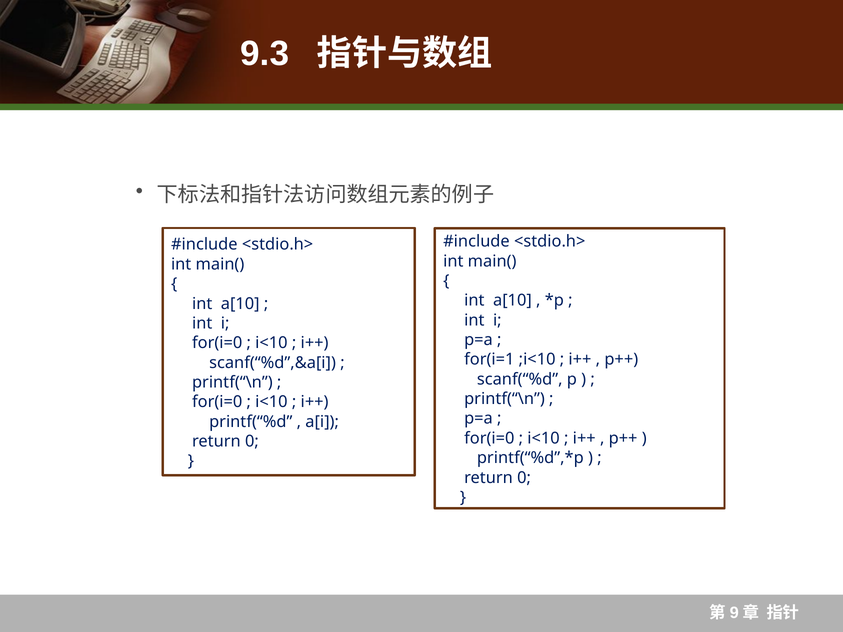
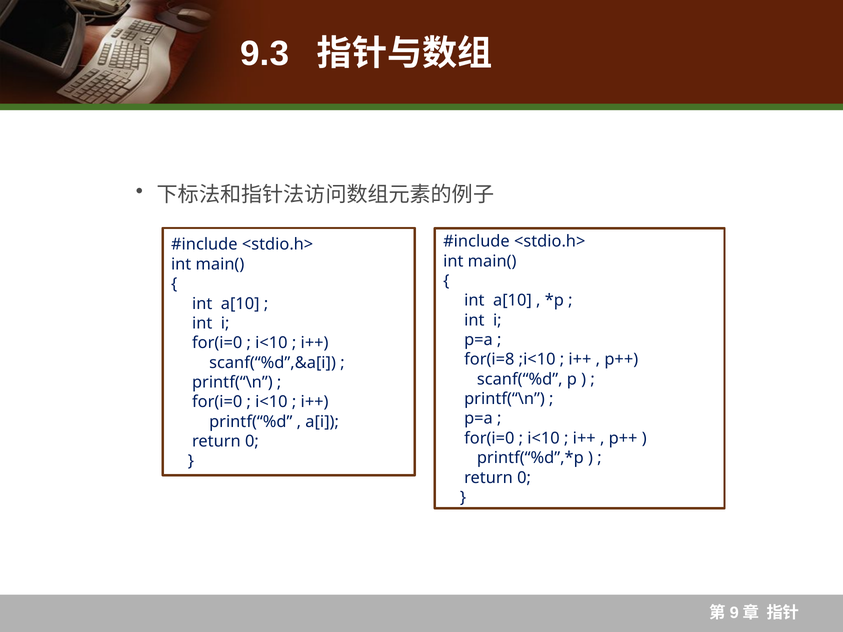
for(i=1: for(i=1 -> for(i=8
